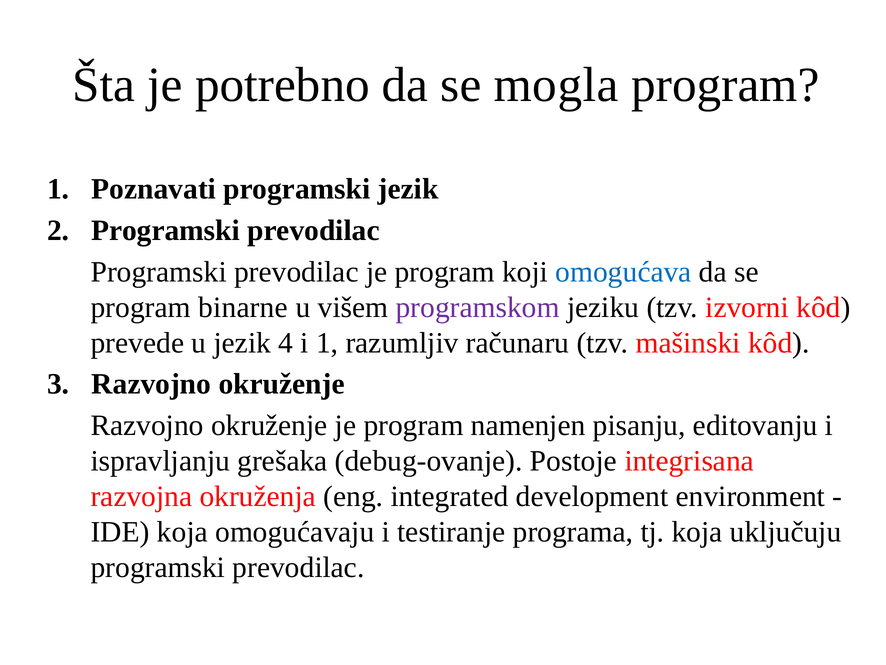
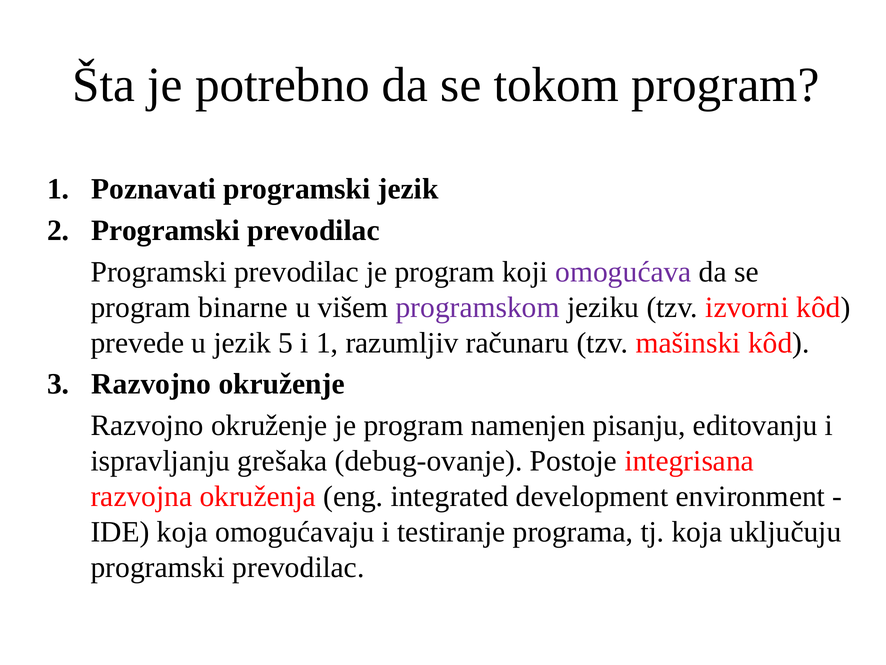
mogla: mogla -> tokom
omogućava colour: blue -> purple
4: 4 -> 5
